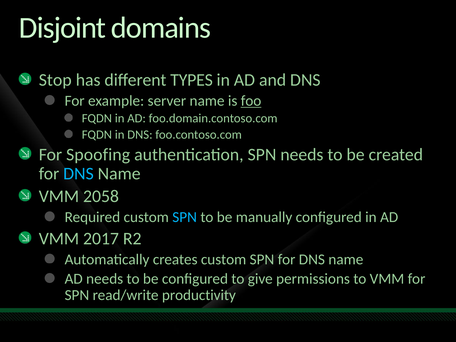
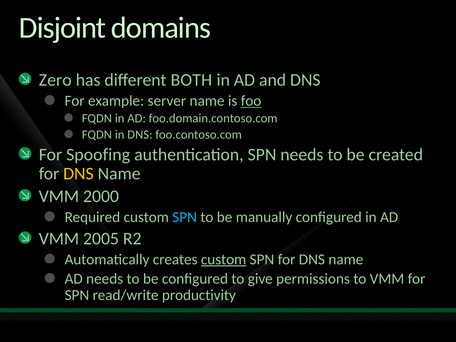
Stop: Stop -> Zero
TYPES: TYPES -> BOTH
DNS at (78, 174) colour: light blue -> yellow
2058: 2058 -> 2000
2017: 2017 -> 2005
custom at (224, 259) underline: none -> present
